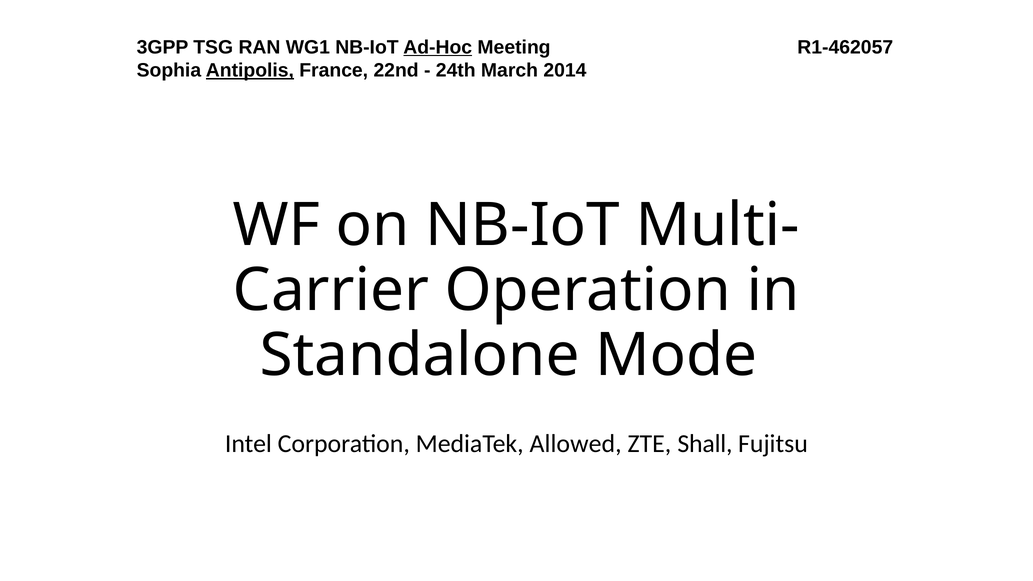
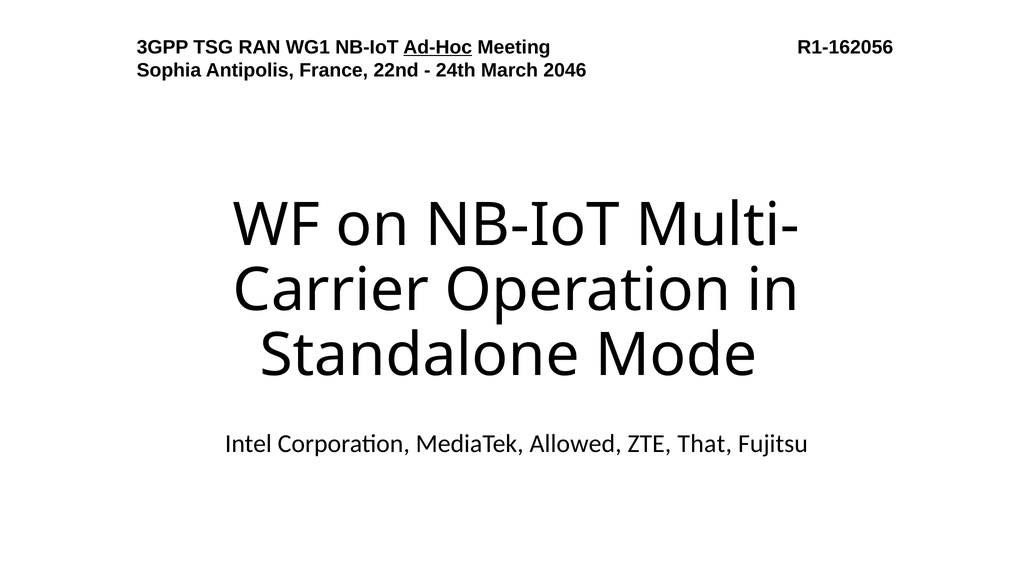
R1-462057: R1-462057 -> R1-162056
Antipolis underline: present -> none
2014: 2014 -> 2046
Shall: Shall -> That
